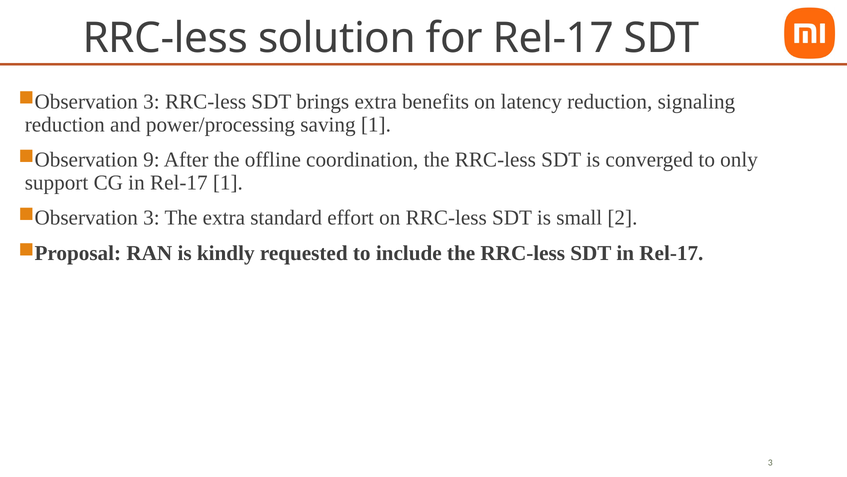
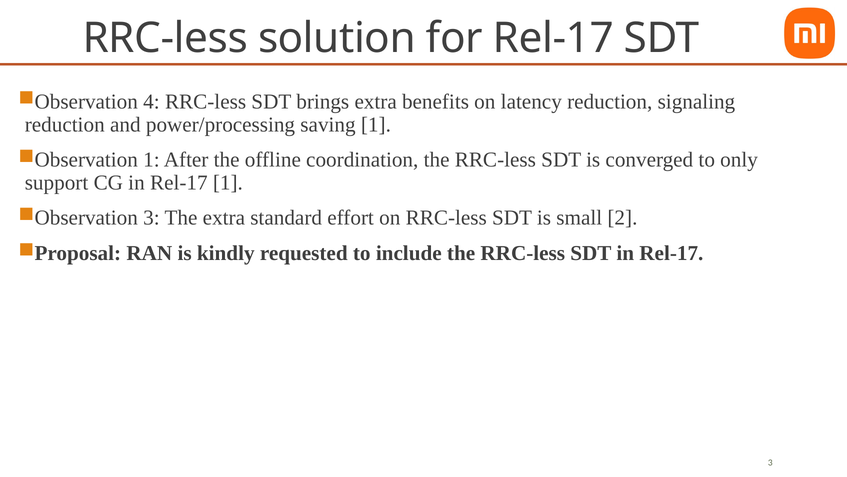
3 at (151, 102): 3 -> 4
9 at (151, 160): 9 -> 1
